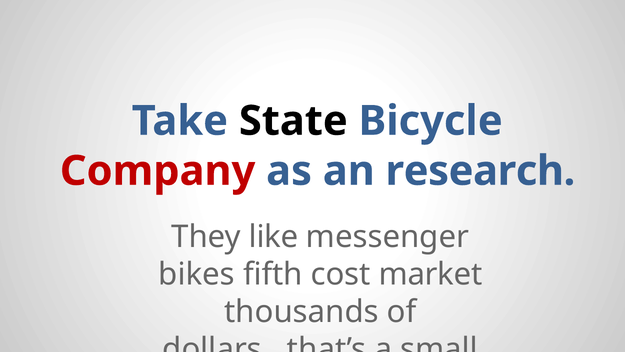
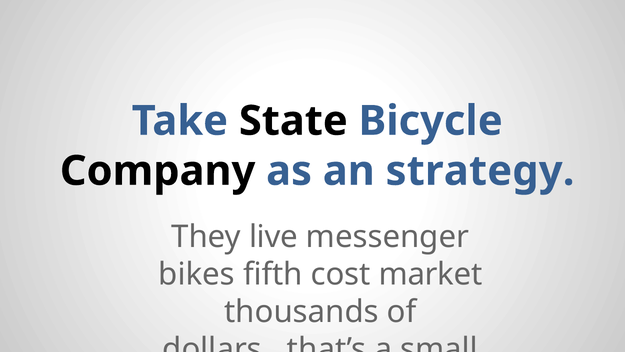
Company colour: red -> black
research: research -> strategy
like: like -> live
